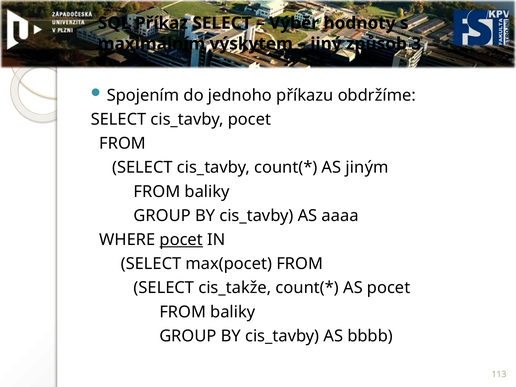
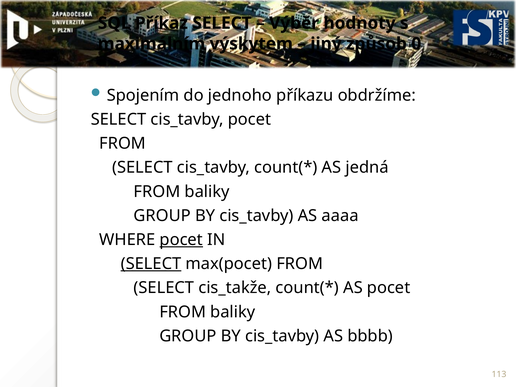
3: 3 -> 0
jiným: jiným -> jedná
SELECT at (151, 264) underline: none -> present
